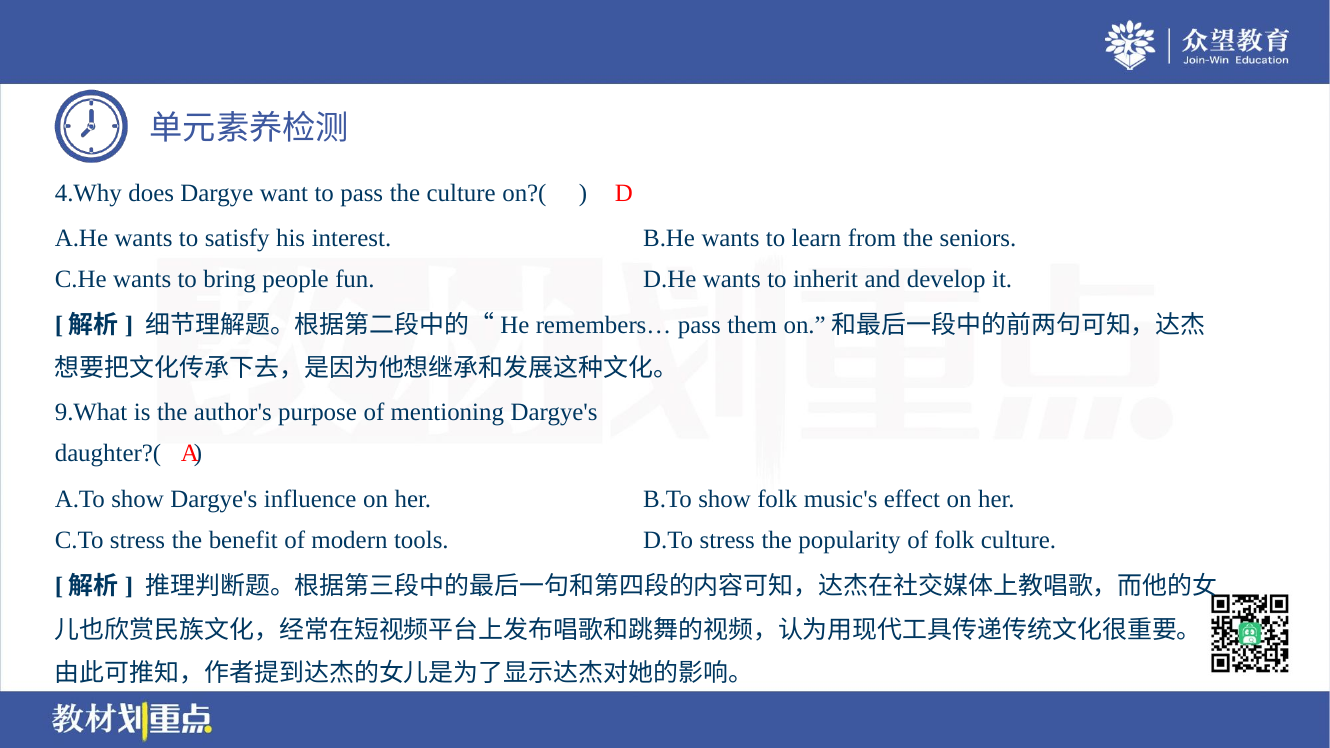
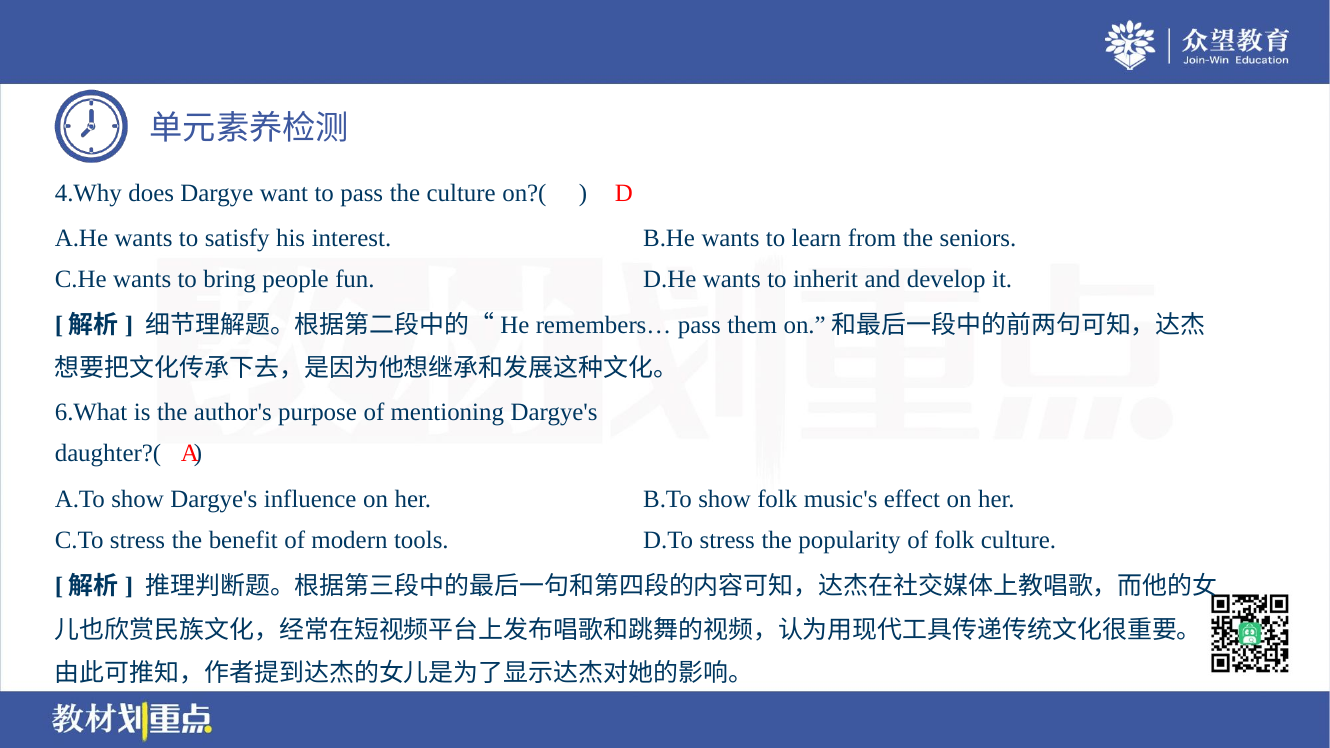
9.What: 9.What -> 6.What
